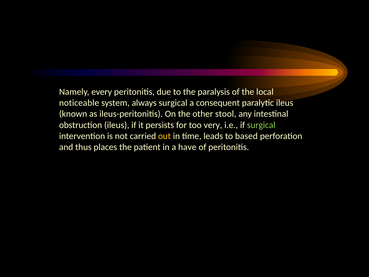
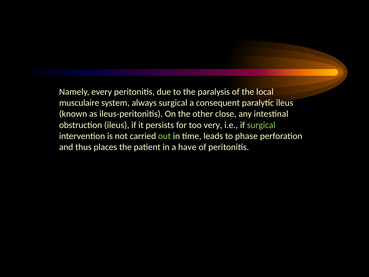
noticeable: noticeable -> musculaire
stool: stool -> close
out colour: yellow -> light green
based: based -> phase
